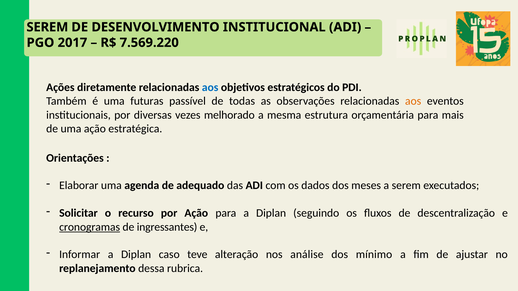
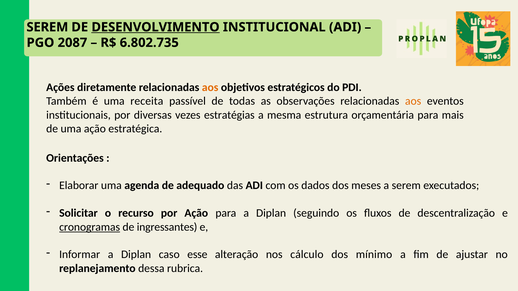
DESENVOLVIMENTO underline: none -> present
2017: 2017 -> 2087
7.569.220: 7.569.220 -> 6.802.735
aos at (210, 87) colour: blue -> orange
futuras: futuras -> receita
melhorado: melhorado -> estratégias
teve: teve -> esse
análise: análise -> cálculo
